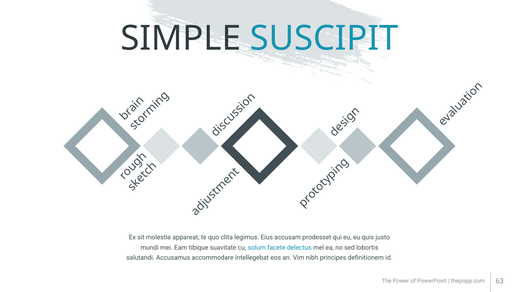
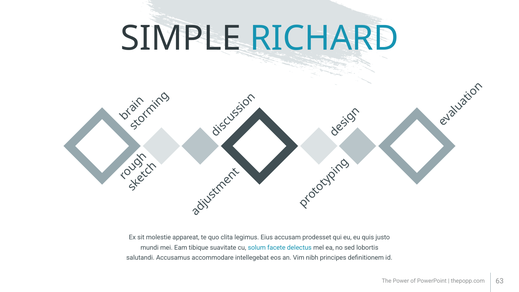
SUSCIPIT: SUSCIPIT -> RICHARD
